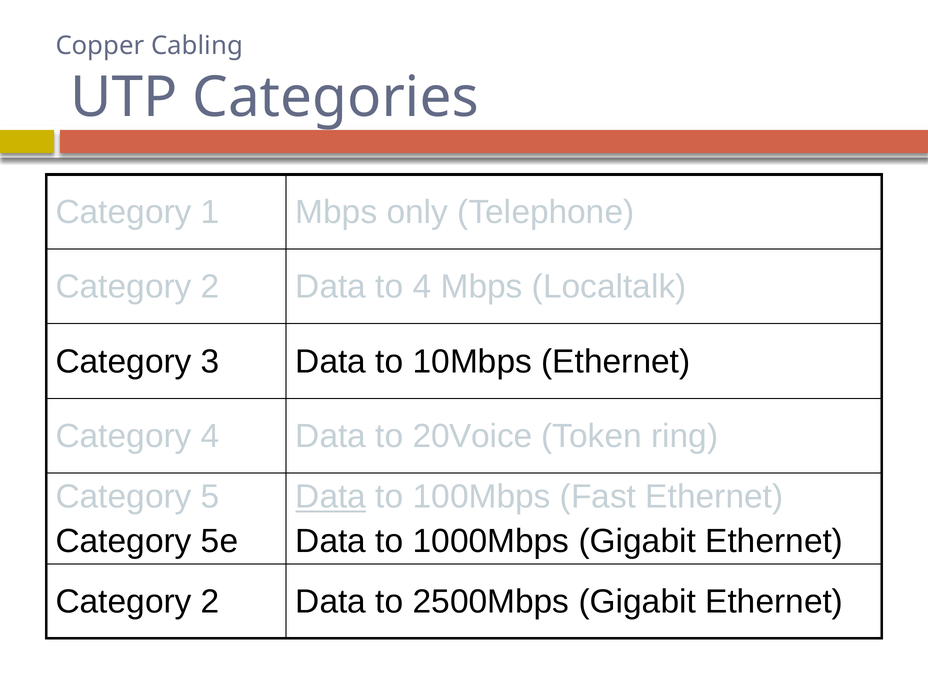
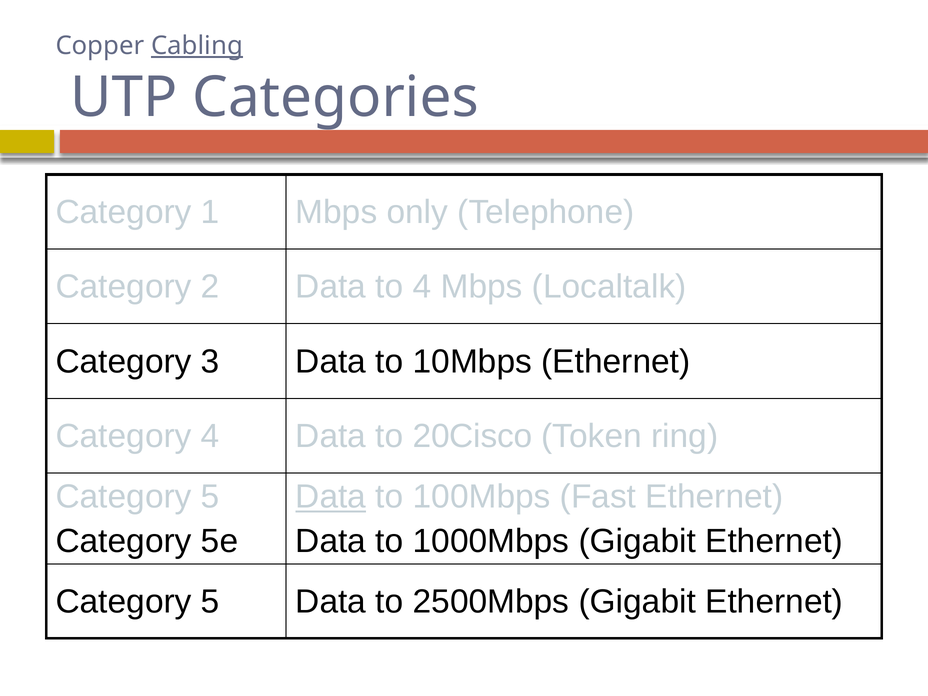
Cabling underline: none -> present
20Voice: 20Voice -> 20Cisco
2 at (210, 602): 2 -> 5
